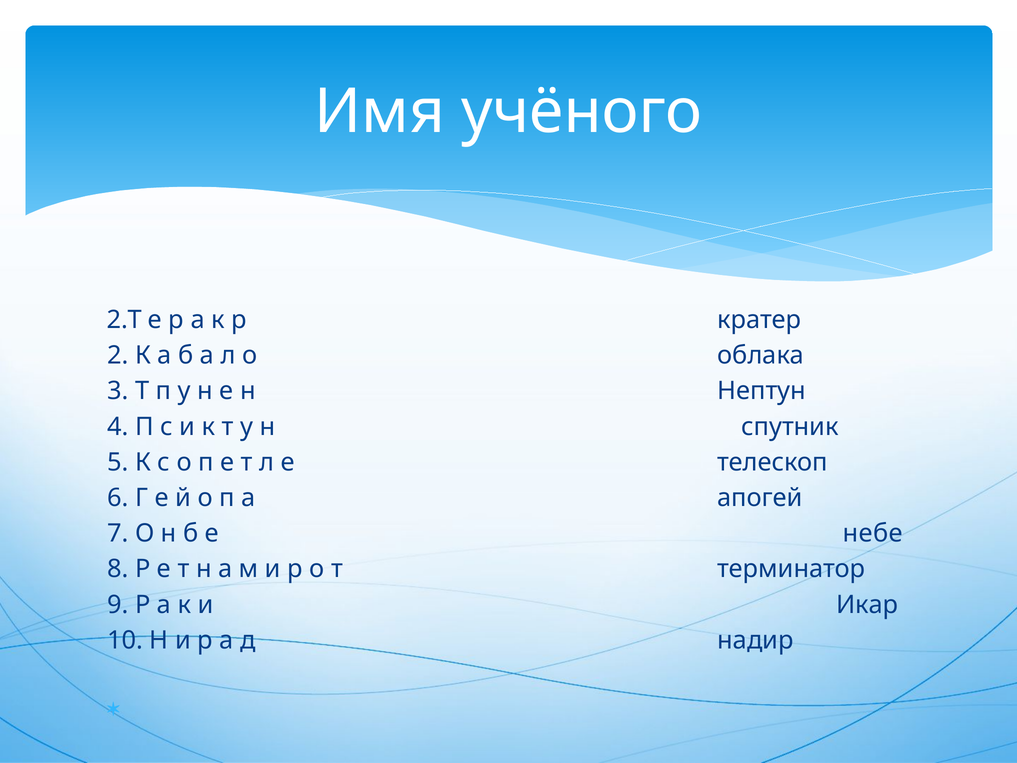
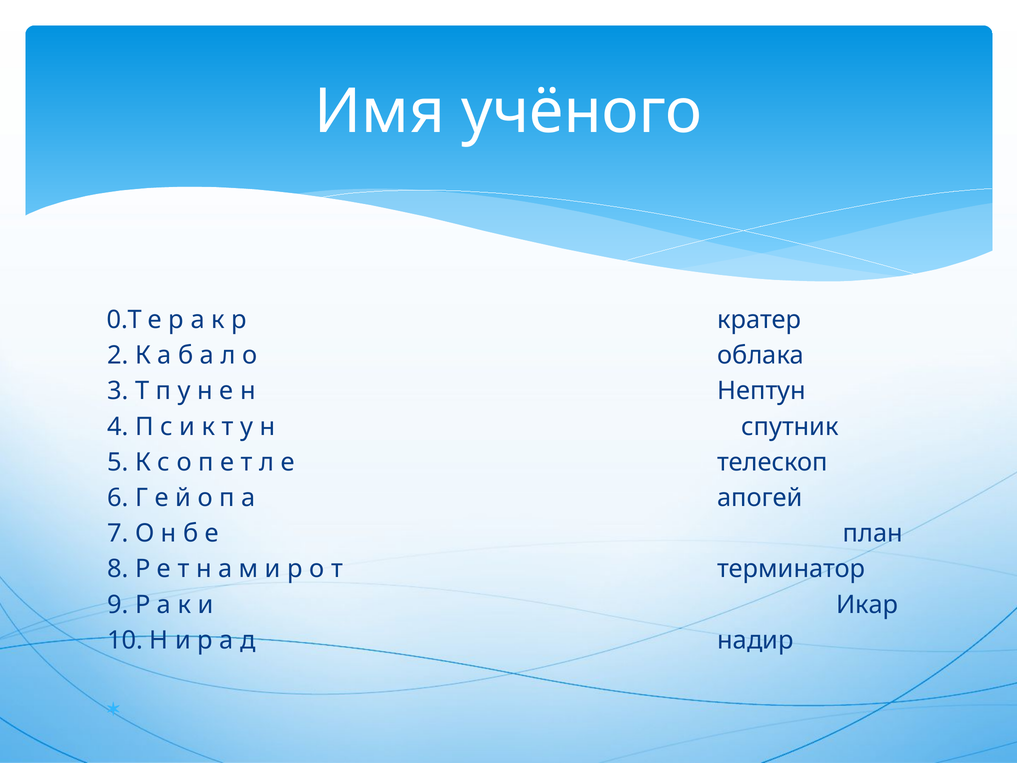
2.Т: 2.Т -> 0.Т
небе: небе -> план
